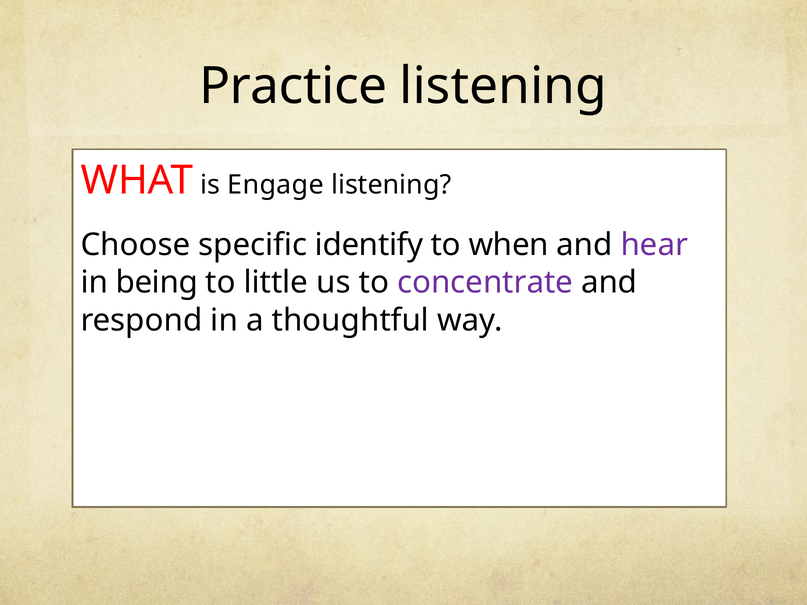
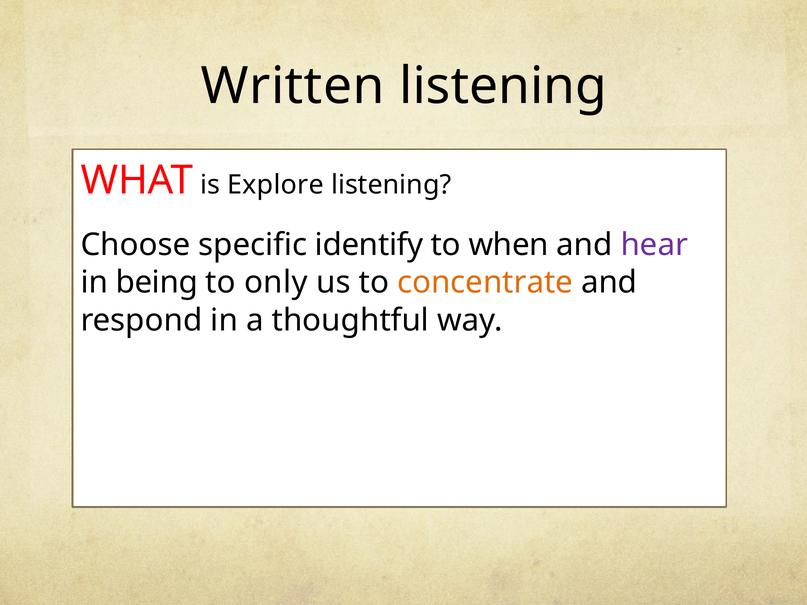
Practice: Practice -> Written
Engage: Engage -> Explore
little: little -> only
concentrate colour: purple -> orange
